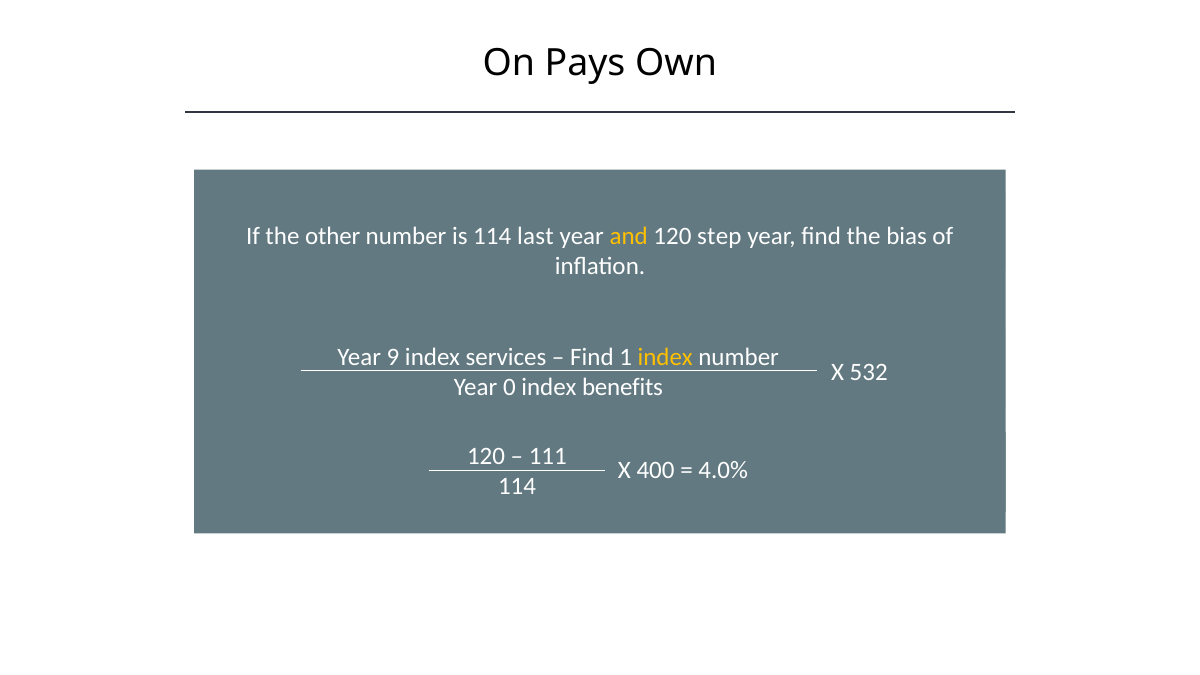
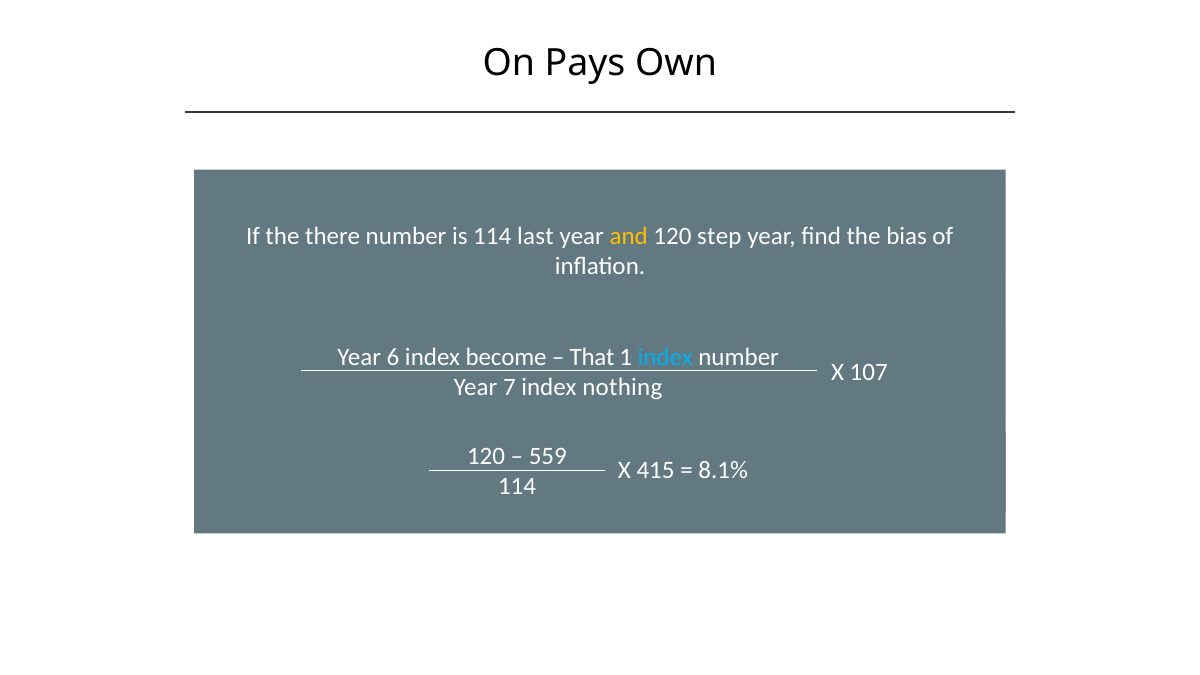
other: other -> there
9: 9 -> 6
services: services -> become
Find at (592, 357): Find -> That
index at (665, 357) colour: yellow -> light blue
532: 532 -> 107
0: 0 -> 7
benefits: benefits -> nothing
111: 111 -> 559
400: 400 -> 415
4.0%: 4.0% -> 8.1%
